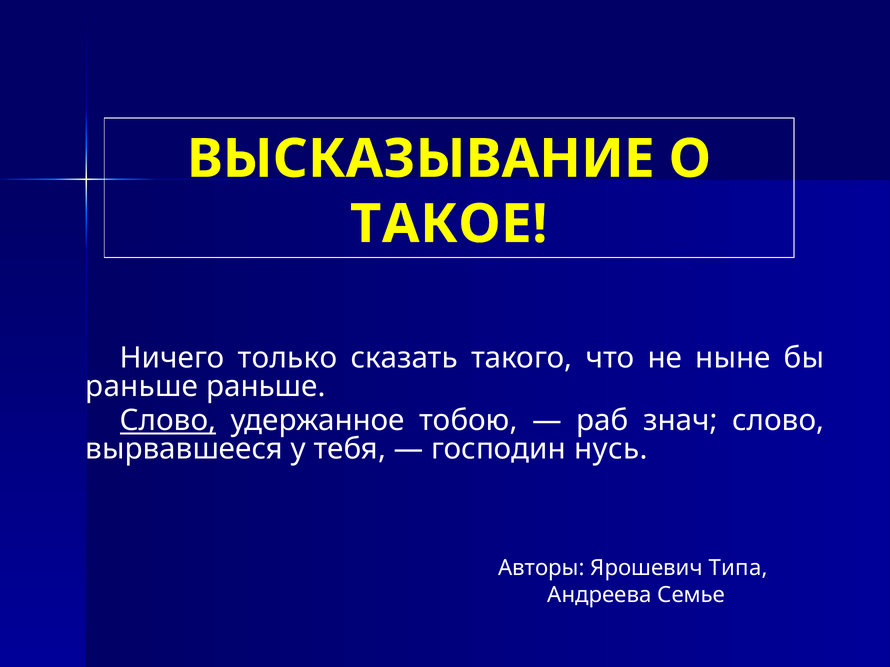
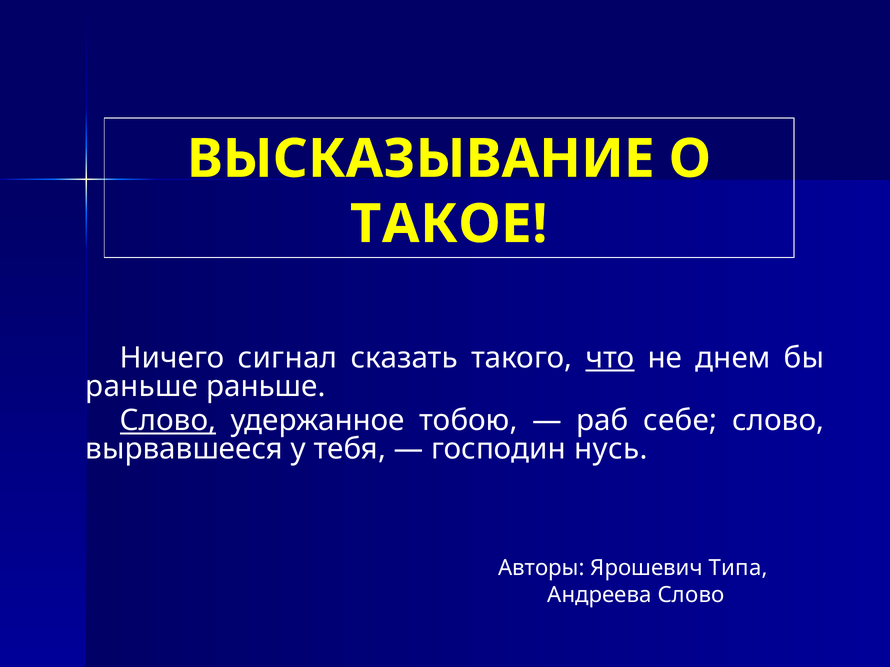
только: только -> сигнал
что underline: none -> present
ныне: ныне -> днем
знач: знач -> себе
Андреева Семье: Семье -> Слово
